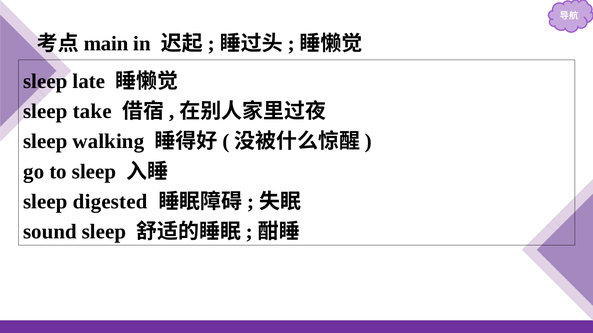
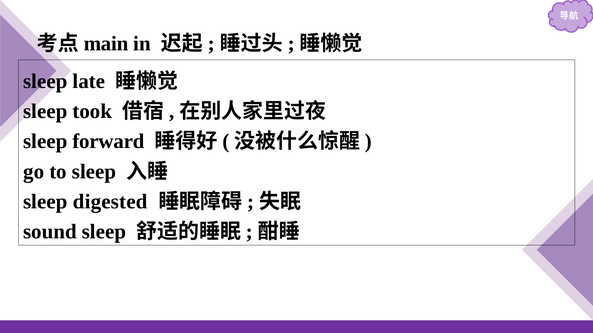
take: take -> took
walking: walking -> forward
